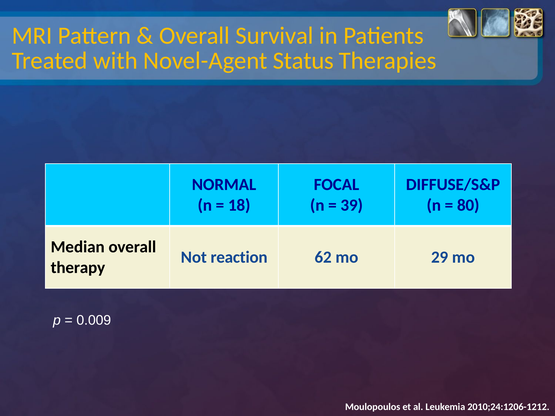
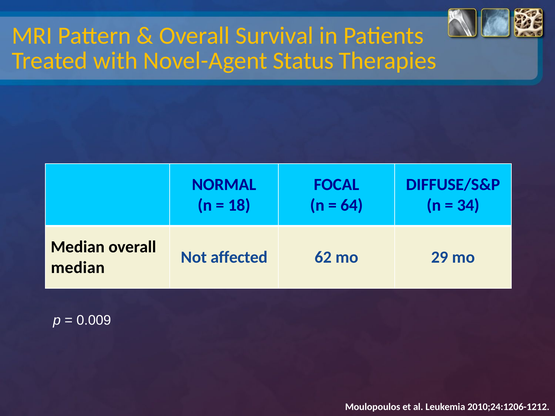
39: 39 -> 64
80: 80 -> 34
reaction: reaction -> affected
therapy at (78, 268): therapy -> median
